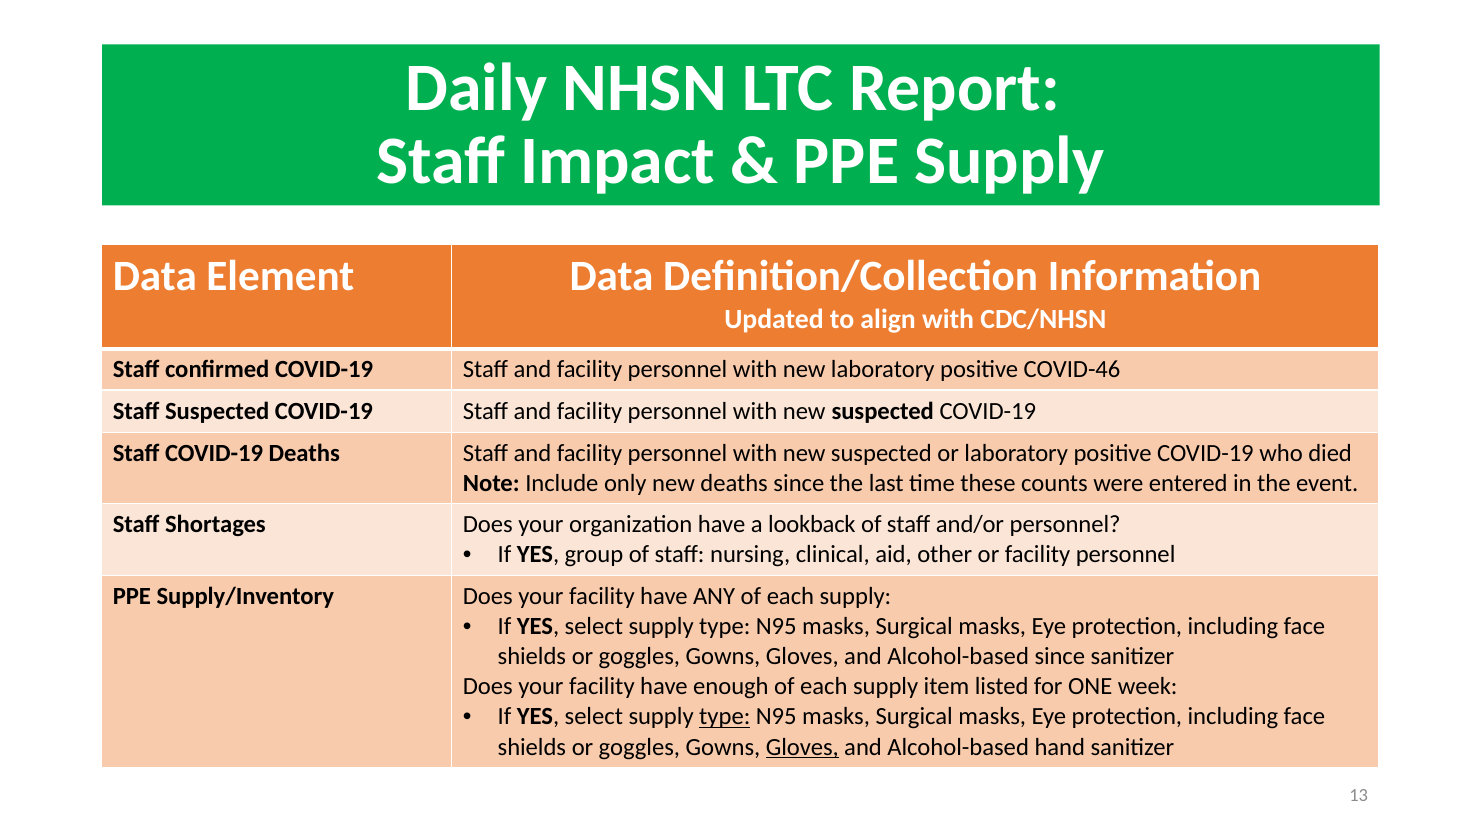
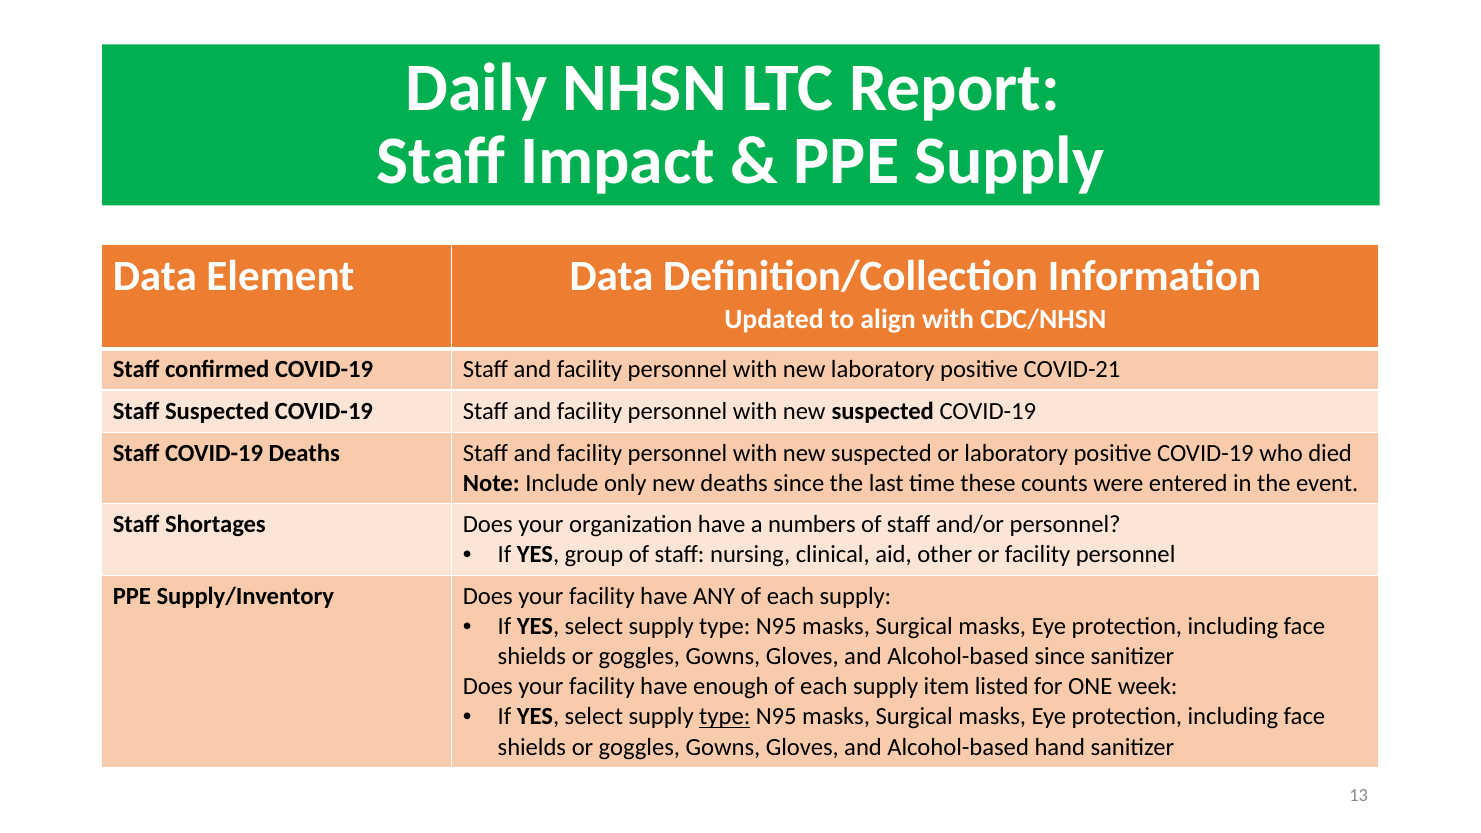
COVID-46: COVID-46 -> COVID-21
lookback: lookback -> numbers
Gloves at (802, 747) underline: present -> none
